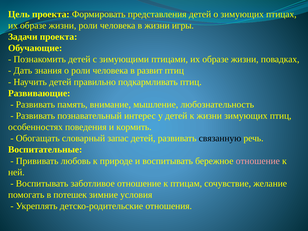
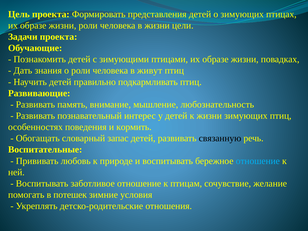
игры: игры -> цели
развит: развит -> живут
отношение at (258, 161) colour: pink -> light blue
